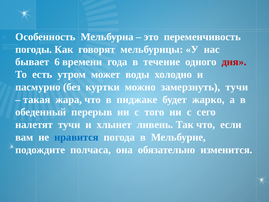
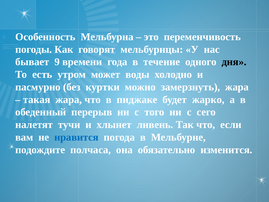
6: 6 -> 9
дня colour: red -> black
замерзнуть тучи: тучи -> жара
